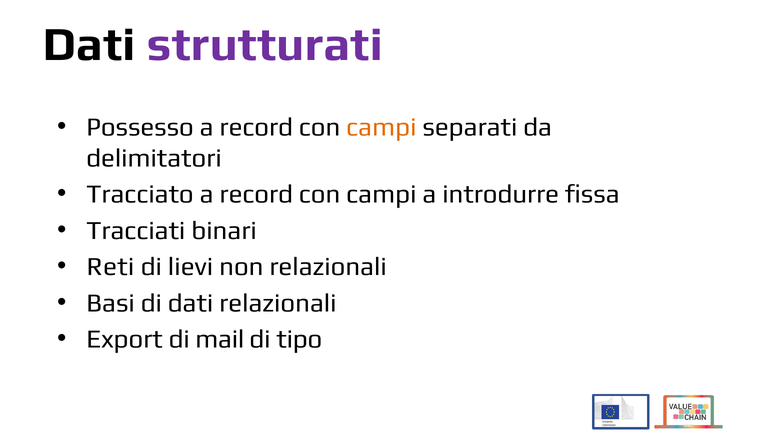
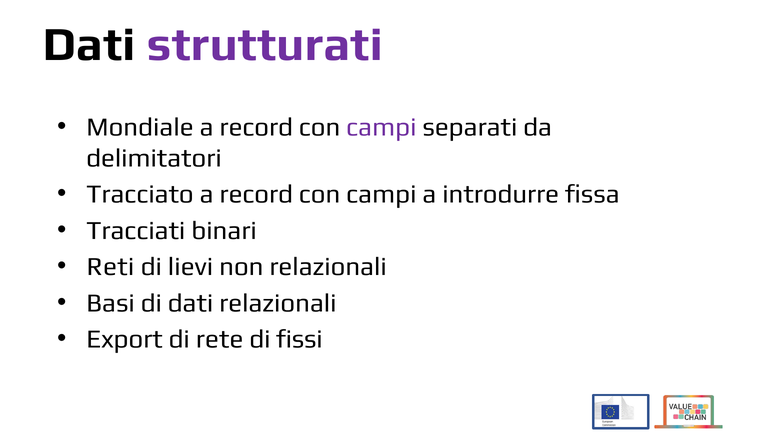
Possesso: Possesso -> Mondiale
campi at (381, 127) colour: orange -> purple
mail: mail -> rete
tipo: tipo -> fissi
